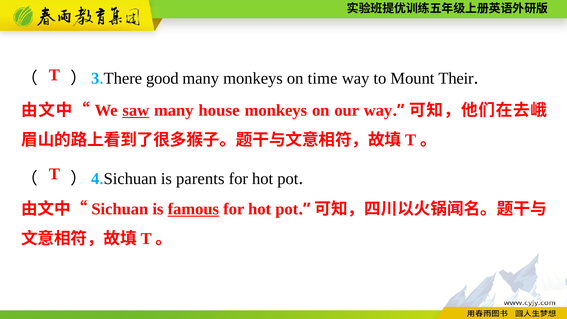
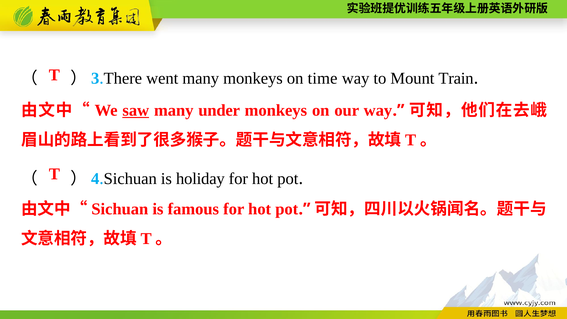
good: good -> went
Their: Their -> Train
house: house -> under
parents: parents -> holiday
famous underline: present -> none
